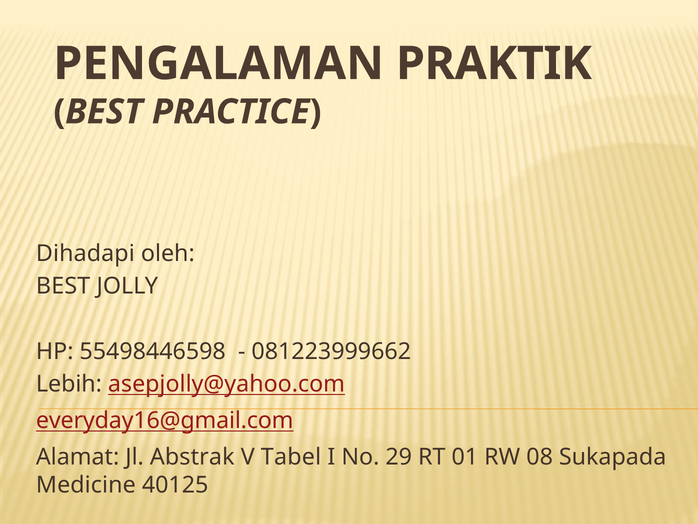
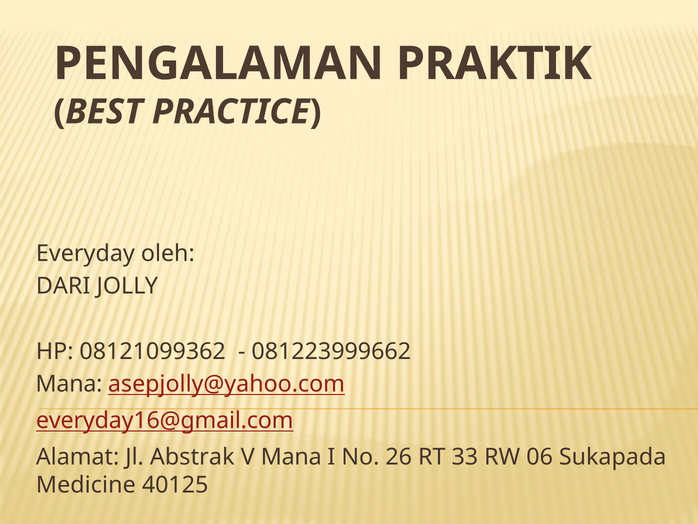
Dihadapi: Dihadapi -> Everyday
BEST at (63, 286): BEST -> DARI
55498446598: 55498446598 -> 08121099362
Lebih at (69, 384): Lebih -> Mana
V Tabel: Tabel -> Mana
29: 29 -> 26
01: 01 -> 33
08: 08 -> 06
